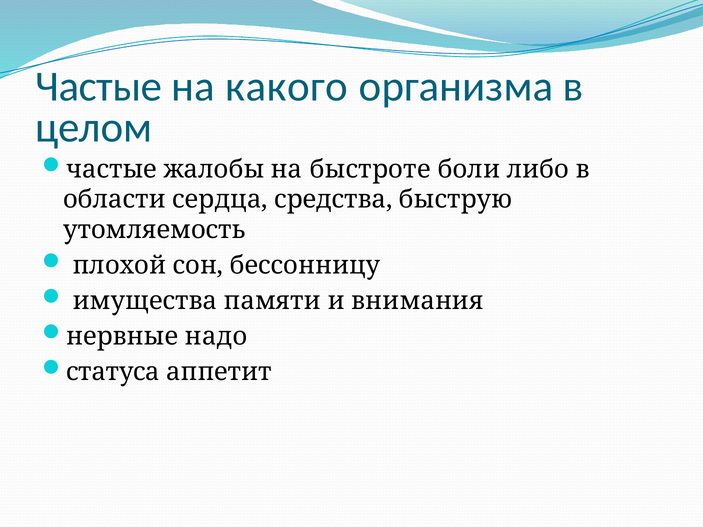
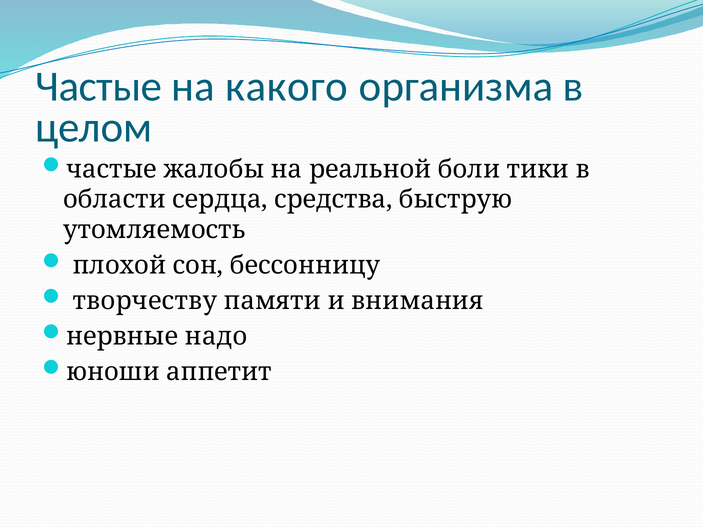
быстроте: быстроте -> реальной
либо: либо -> тики
имущества: имущества -> творчеству
статуса: статуса -> юноши
